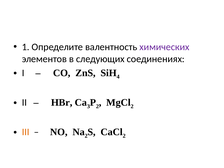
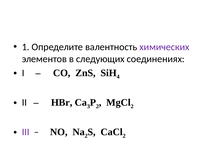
III colour: orange -> purple
